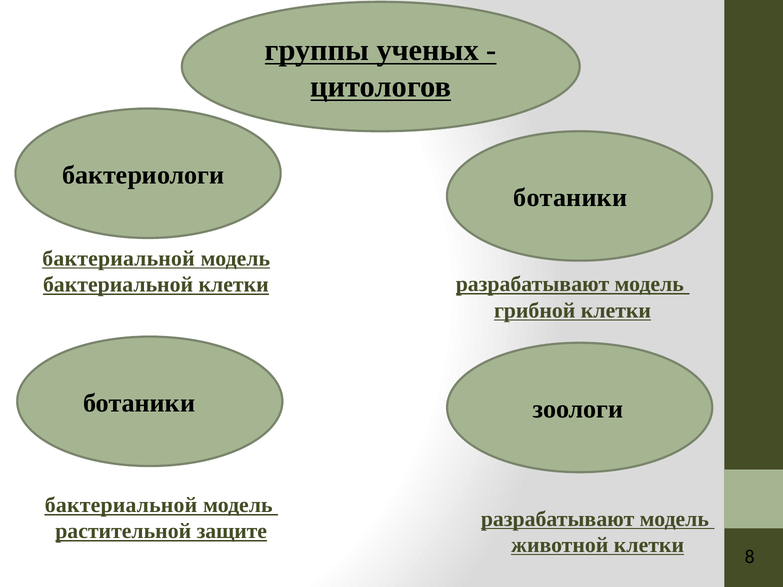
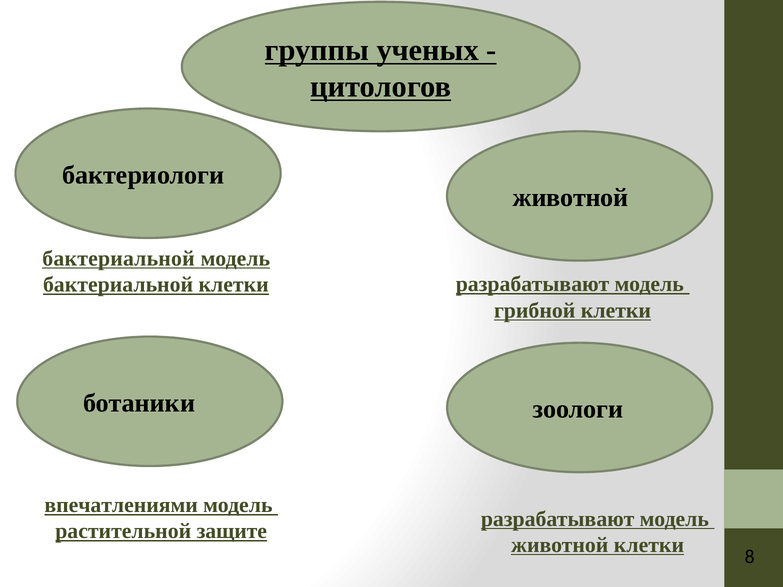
ботаники at (570, 198): ботаники -> животной
бактериальной at (121, 505): бактериальной -> впечатлениями
